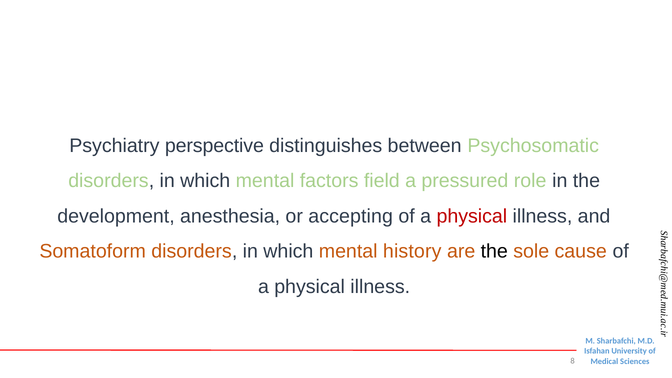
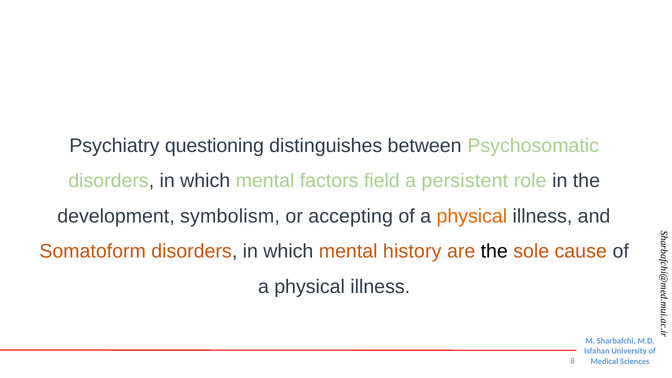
perspective: perspective -> questioning
pressured: pressured -> persistent
anesthesia: anesthesia -> symbolism
physical at (472, 216) colour: red -> orange
